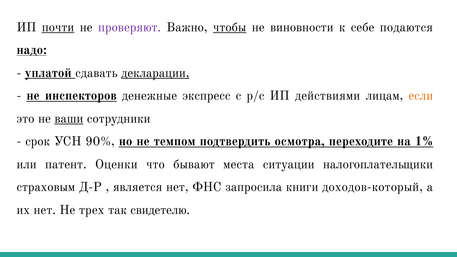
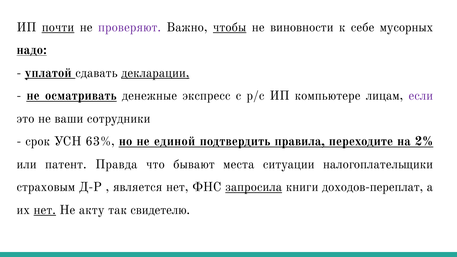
подаются: подаются -> мусорных
инспекторов: инспекторов -> осматривать
действиями: действиями -> компьютере
если colour: orange -> purple
ваши underline: present -> none
90%: 90% -> 63%
темпом: темпом -> единой
осмотра: осмотра -> правила
1%: 1% -> 2%
Оценки: Оценки -> Правда
запросила underline: none -> present
доходов-который: доходов-который -> доходов-переплат
нет at (45, 210) underline: none -> present
трех: трех -> акту
